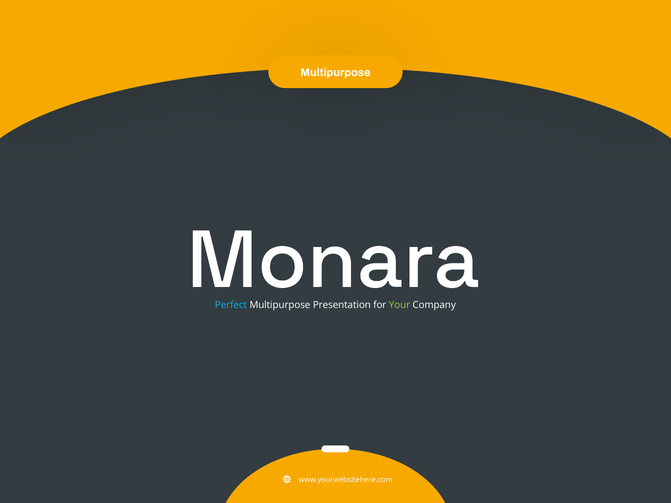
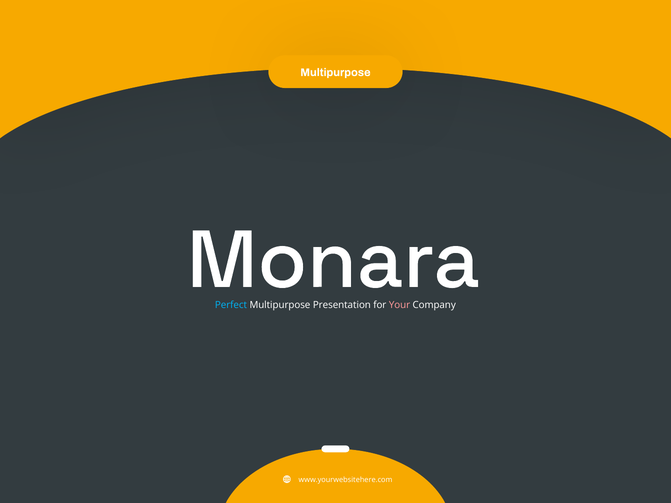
Your colour: light green -> pink
